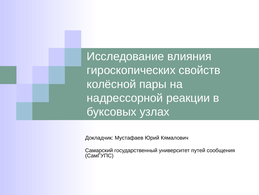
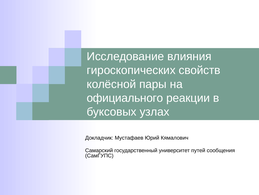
надрессорной: надрессорной -> официального
